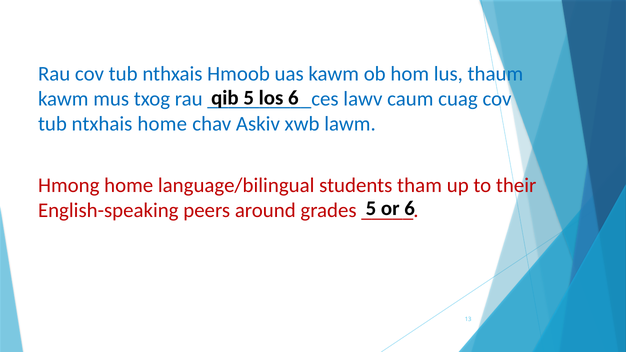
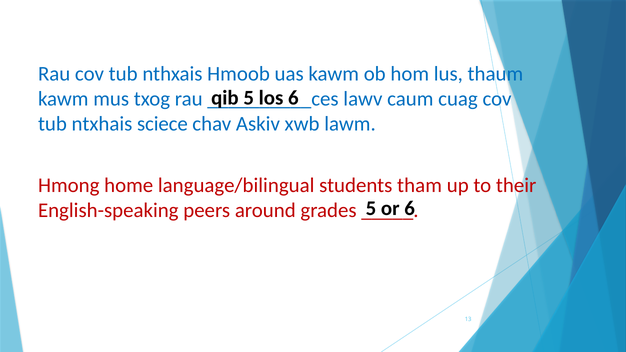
ntxhais home: home -> sciece
